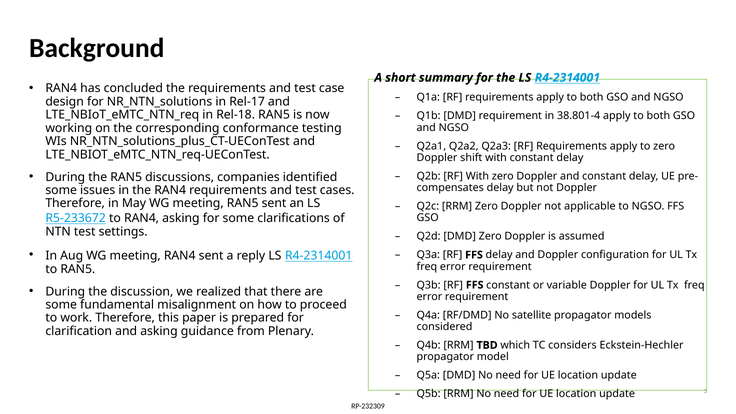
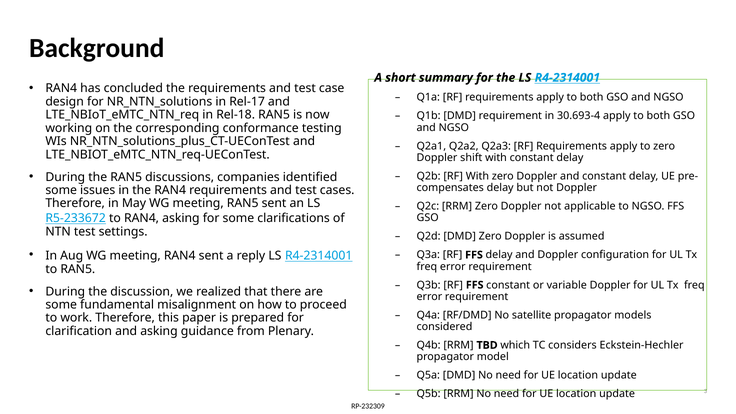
38.801-4: 38.801-4 -> 30.693-4
